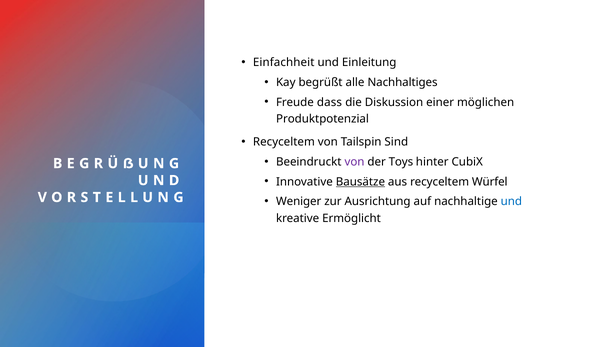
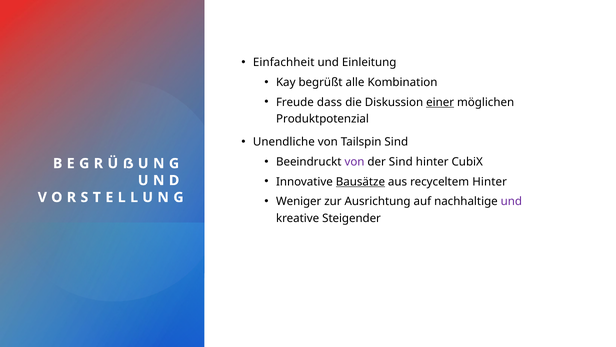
Nachhaltiges: Nachhaltiges -> Kombination
einer underline: none -> present
Recyceltem at (284, 142): Recyceltem -> Unendliche
der Toys: Toys -> Sind
recyceltem Würfel: Würfel -> Hinter
und at (511, 201) colour: blue -> purple
Ermöglicht: Ermöglicht -> Steigender
